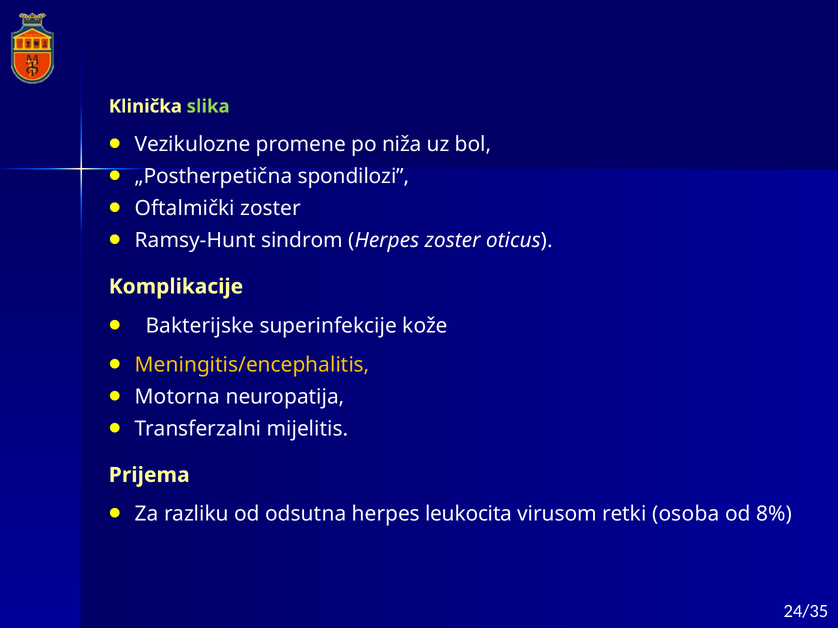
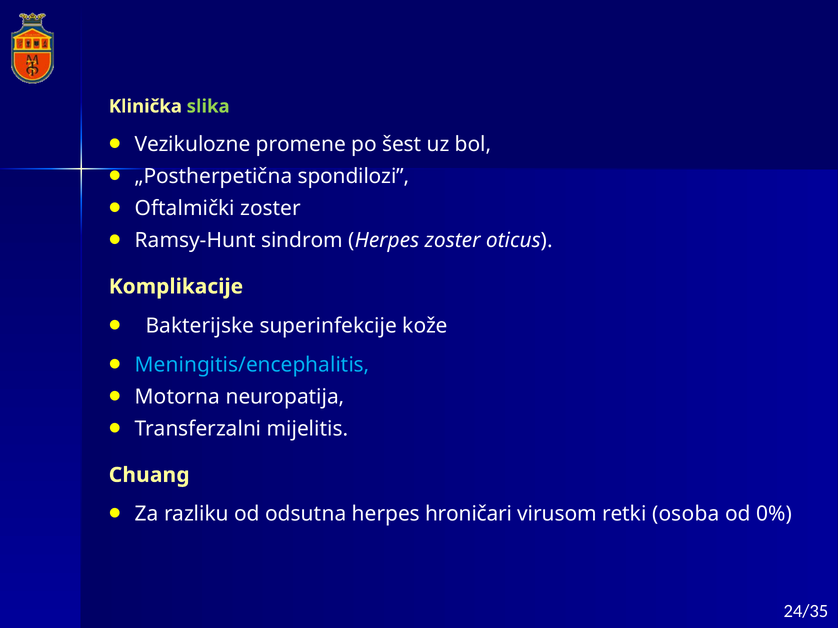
niža: niža -> šest
Meningitis/encephalitis colour: yellow -> light blue
Prijema: Prijema -> Chuang
leukocita: leukocita -> hroničari
8%: 8% -> 0%
